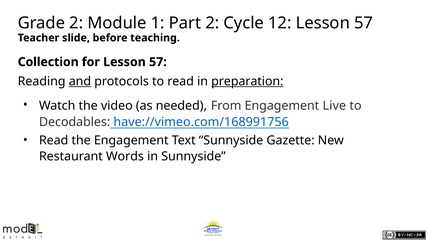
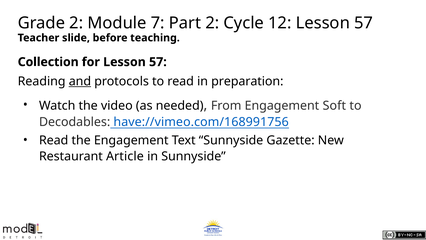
1: 1 -> 7
preparation underline: present -> none
Live: Live -> Soft
Words: Words -> Article
